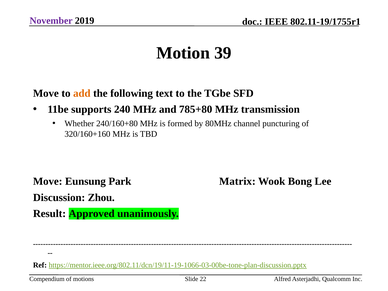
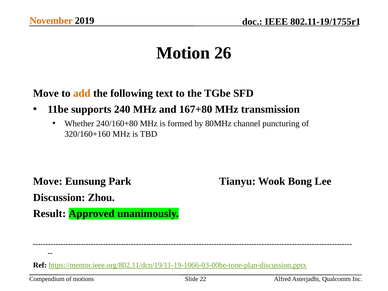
November colour: purple -> orange
39: 39 -> 26
785+80: 785+80 -> 167+80
Matrix: Matrix -> Tianyu
